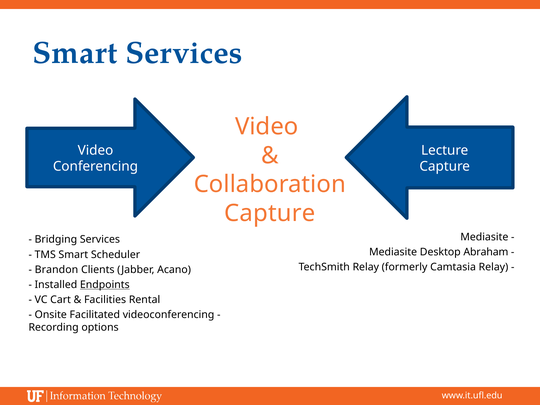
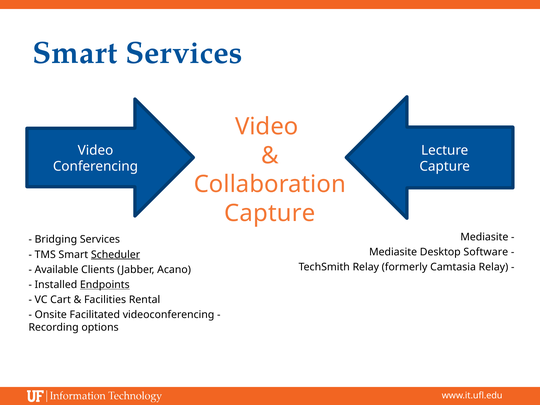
Abraham: Abraham -> Software
Scheduler underline: none -> present
Brandon: Brandon -> Available
